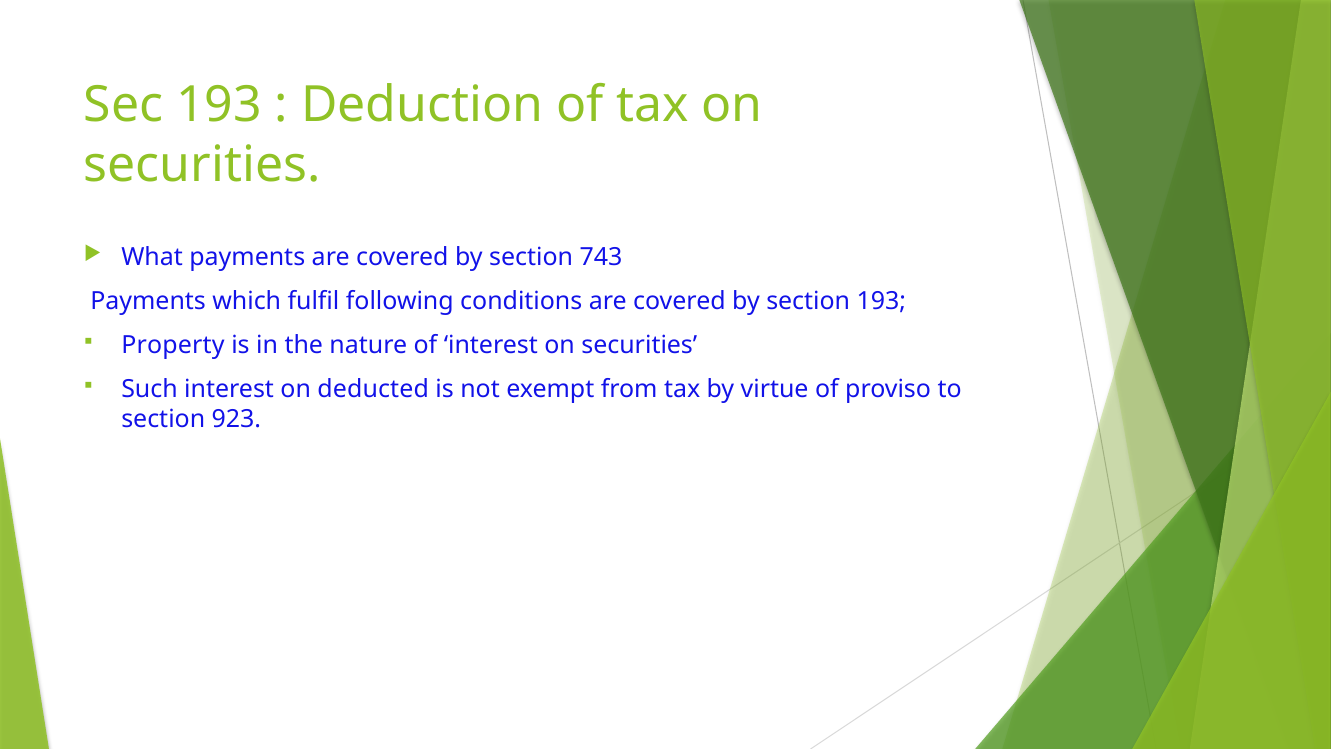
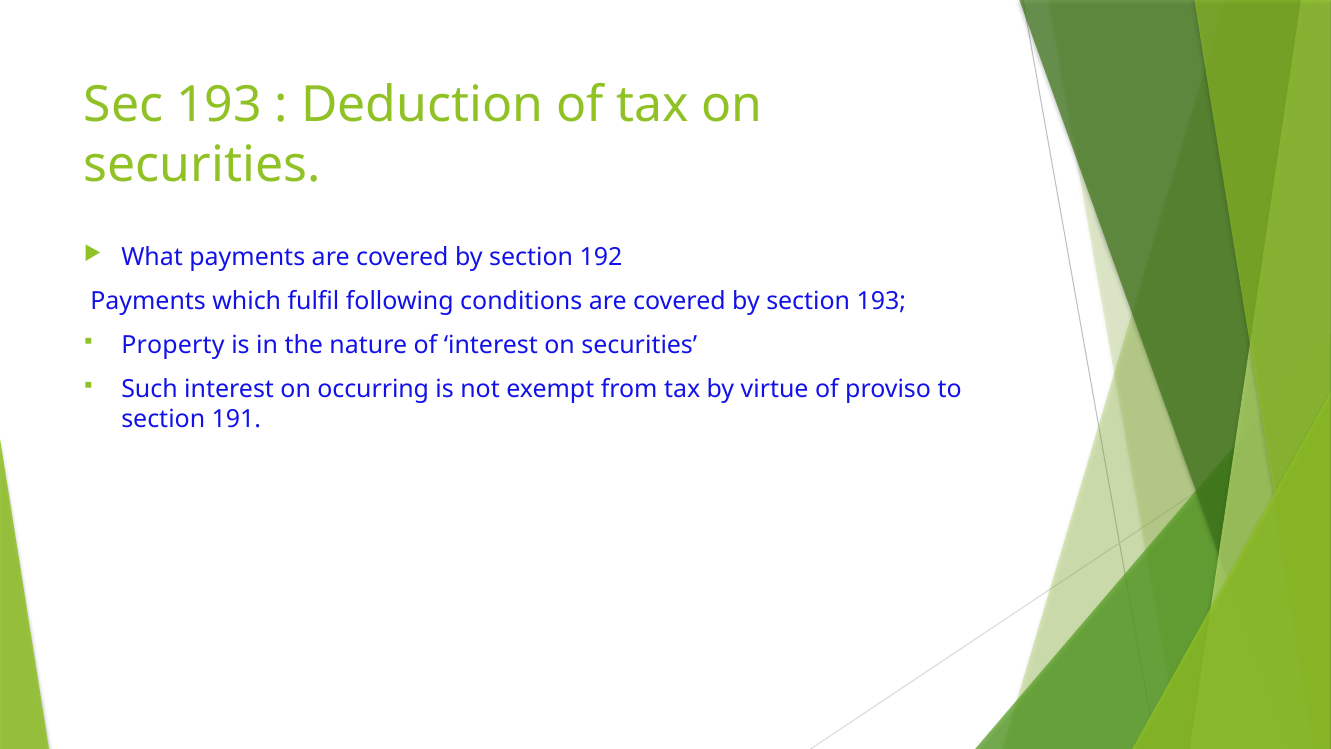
743: 743 -> 192
deducted: deducted -> occurring
923: 923 -> 191
